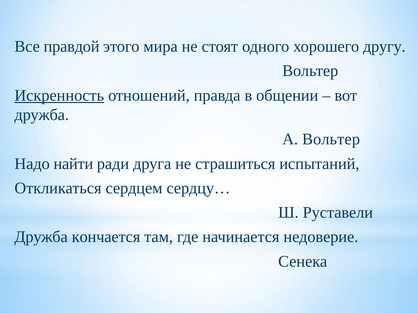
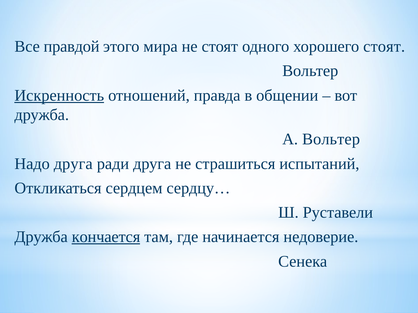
хорошего другу: другу -> стоят
Надо найти: найти -> друга
кончается underline: none -> present
